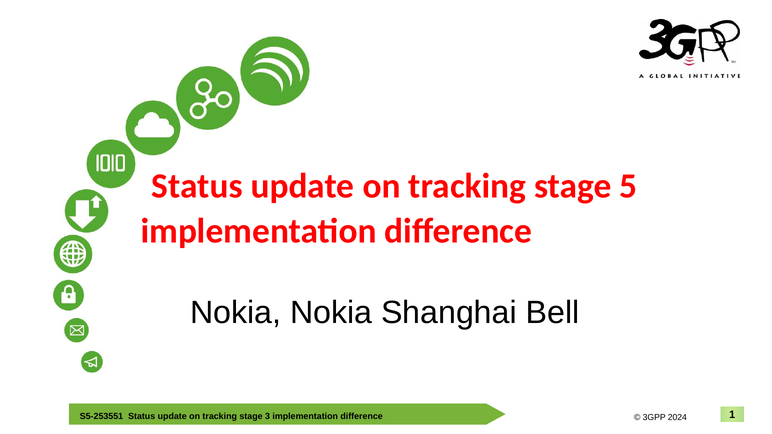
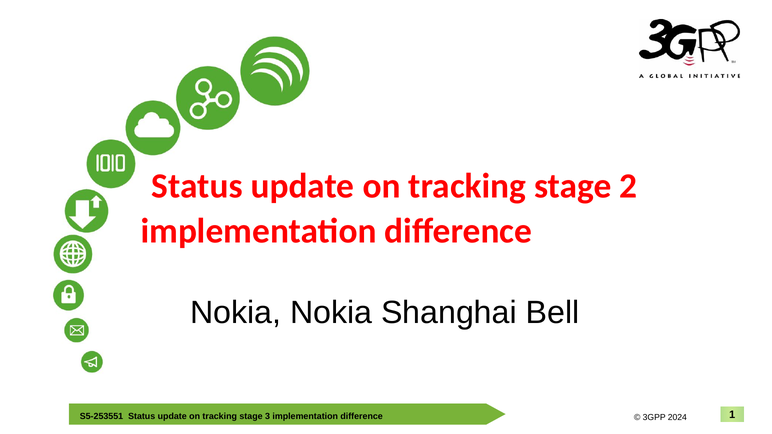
5: 5 -> 2
